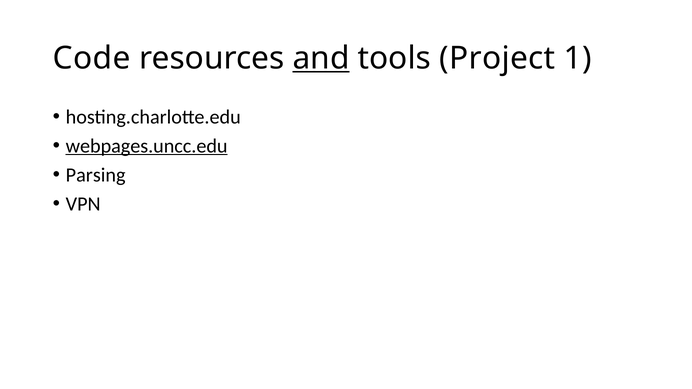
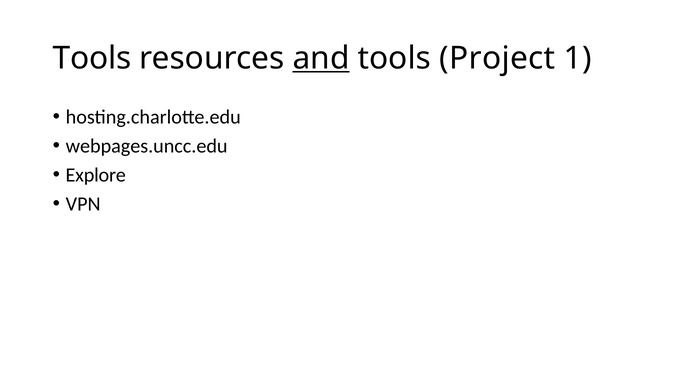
Code at (92, 58): Code -> Tools
webpages.uncc.edu underline: present -> none
Parsing: Parsing -> Explore
